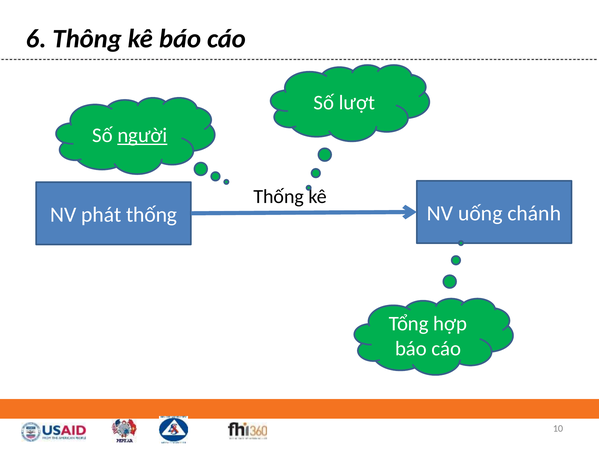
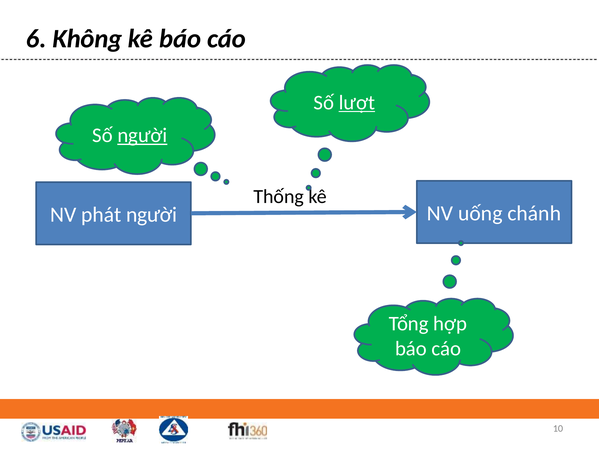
Thông: Thông -> Không
lượt underline: none -> present
phát thống: thống -> người
